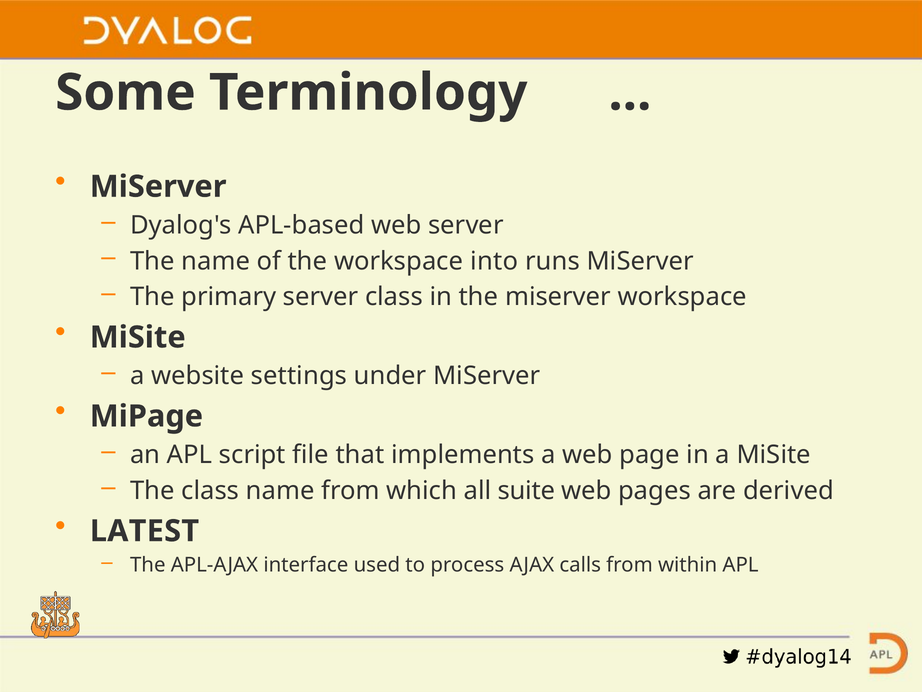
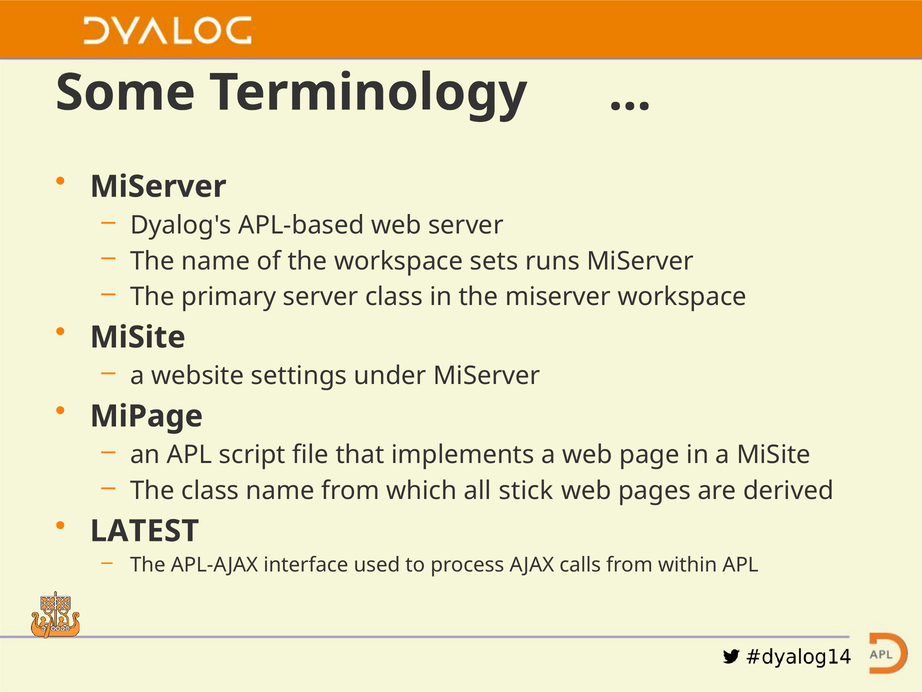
into: into -> sets
suite: suite -> stick
